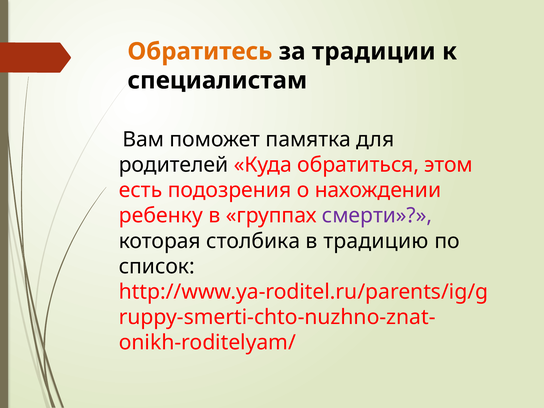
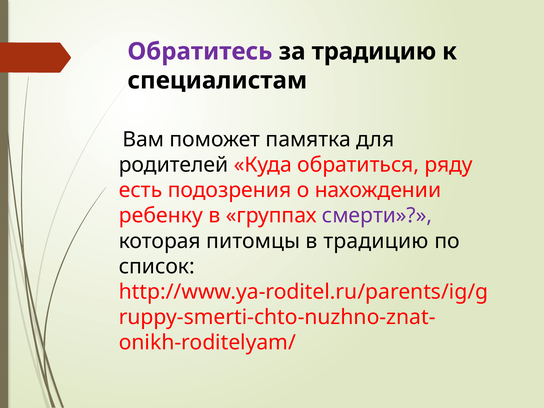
Обратитесь colour: orange -> purple
за традиции: традиции -> традицию
этом: этом -> ряду
столбика: столбика -> питомцы
